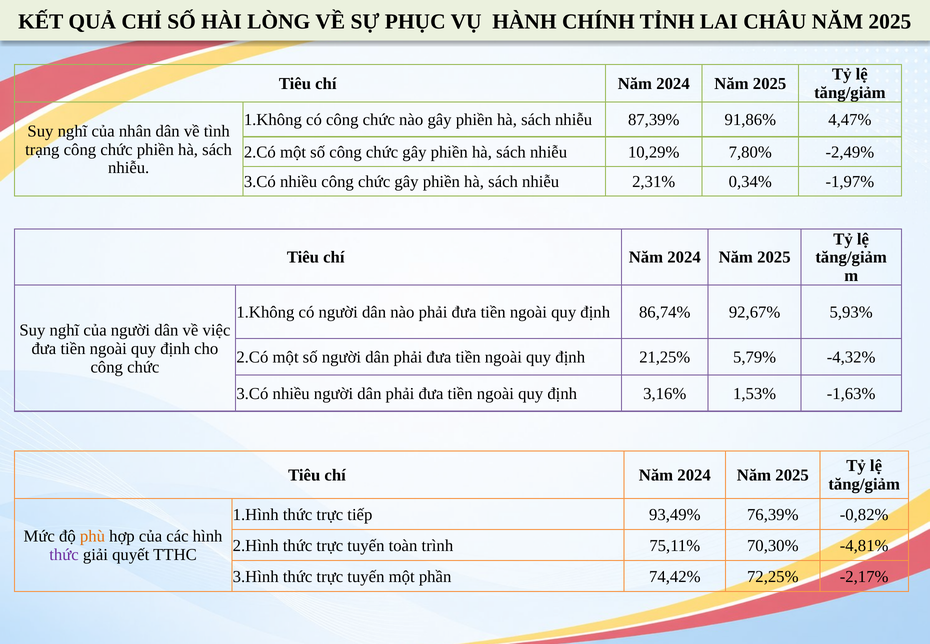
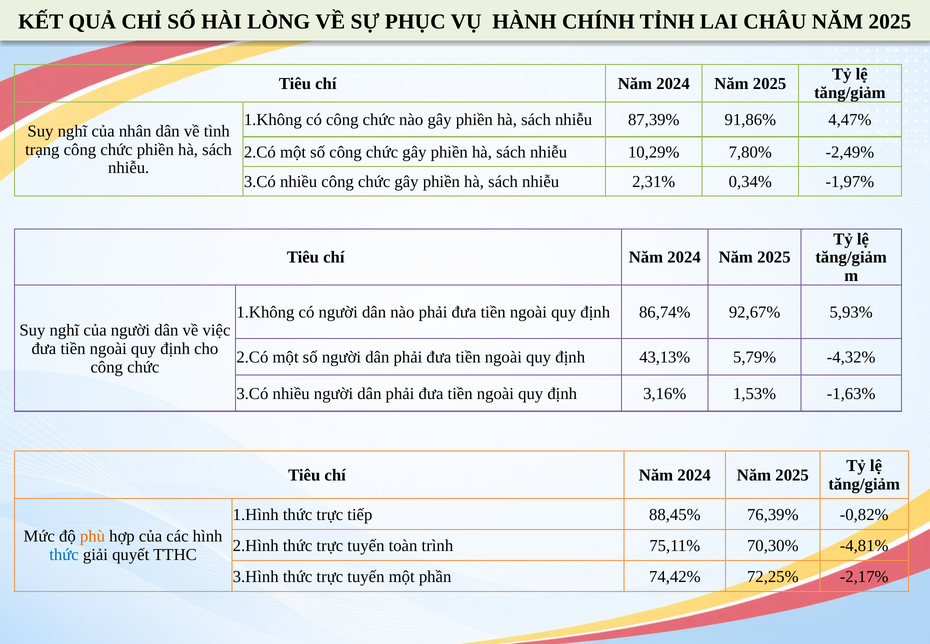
21,25%: 21,25% -> 43,13%
93,49%: 93,49% -> 88,45%
thức at (64, 555) colour: purple -> blue
